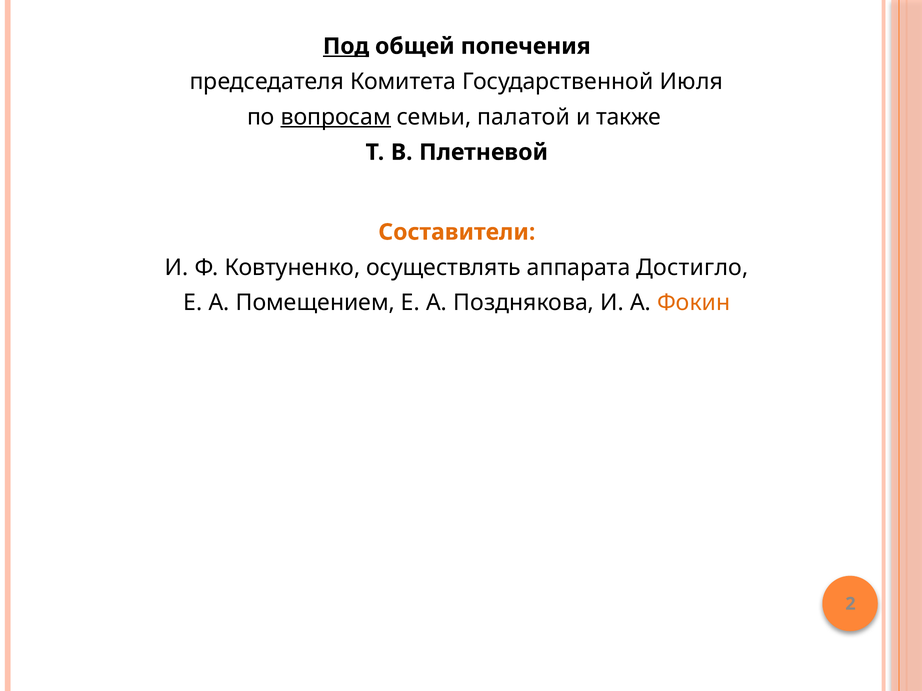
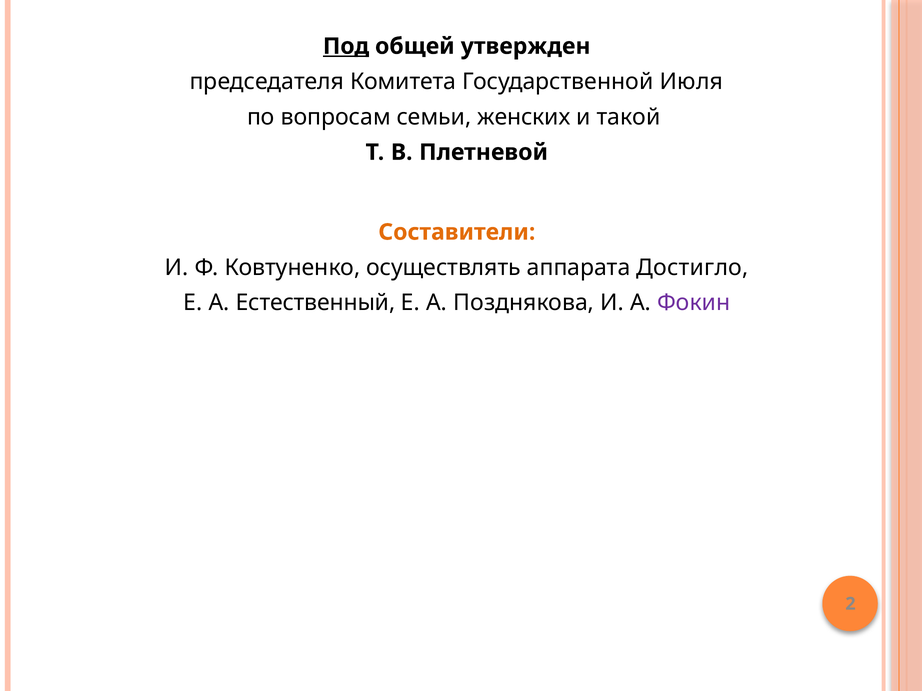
попечения: попечения -> утвержден
вопросам underline: present -> none
палатой: палатой -> женских
также: также -> такой
Помещением: Помещением -> Естественный
Фокин colour: orange -> purple
